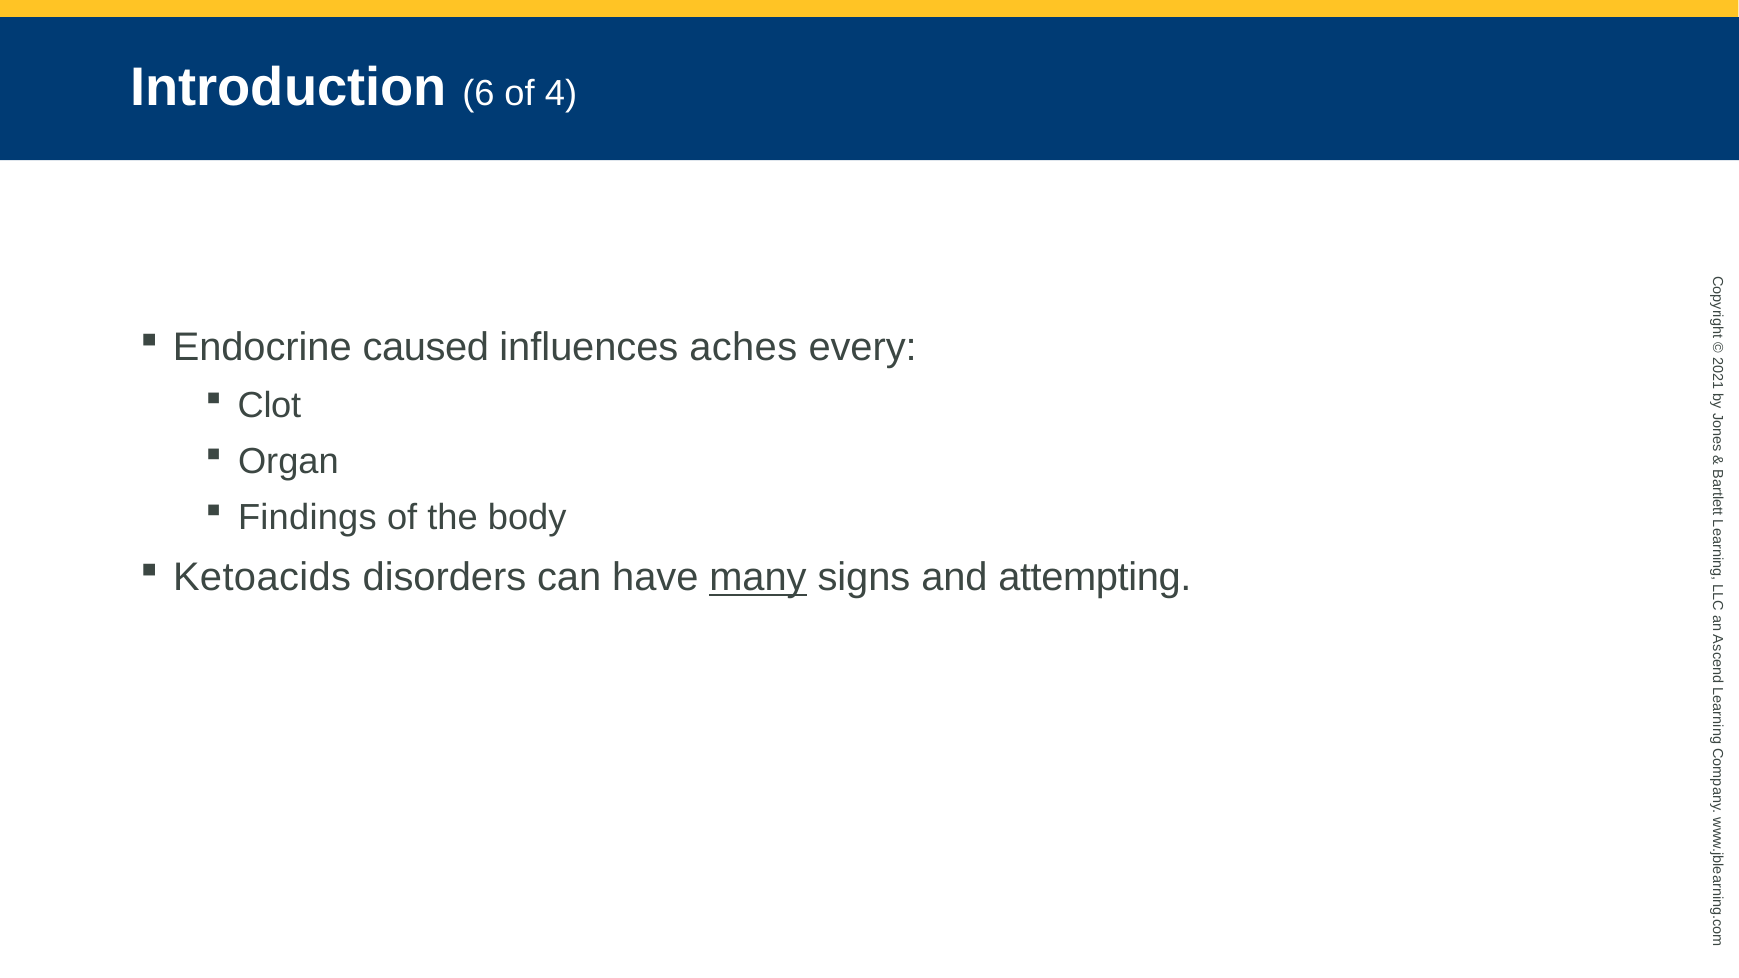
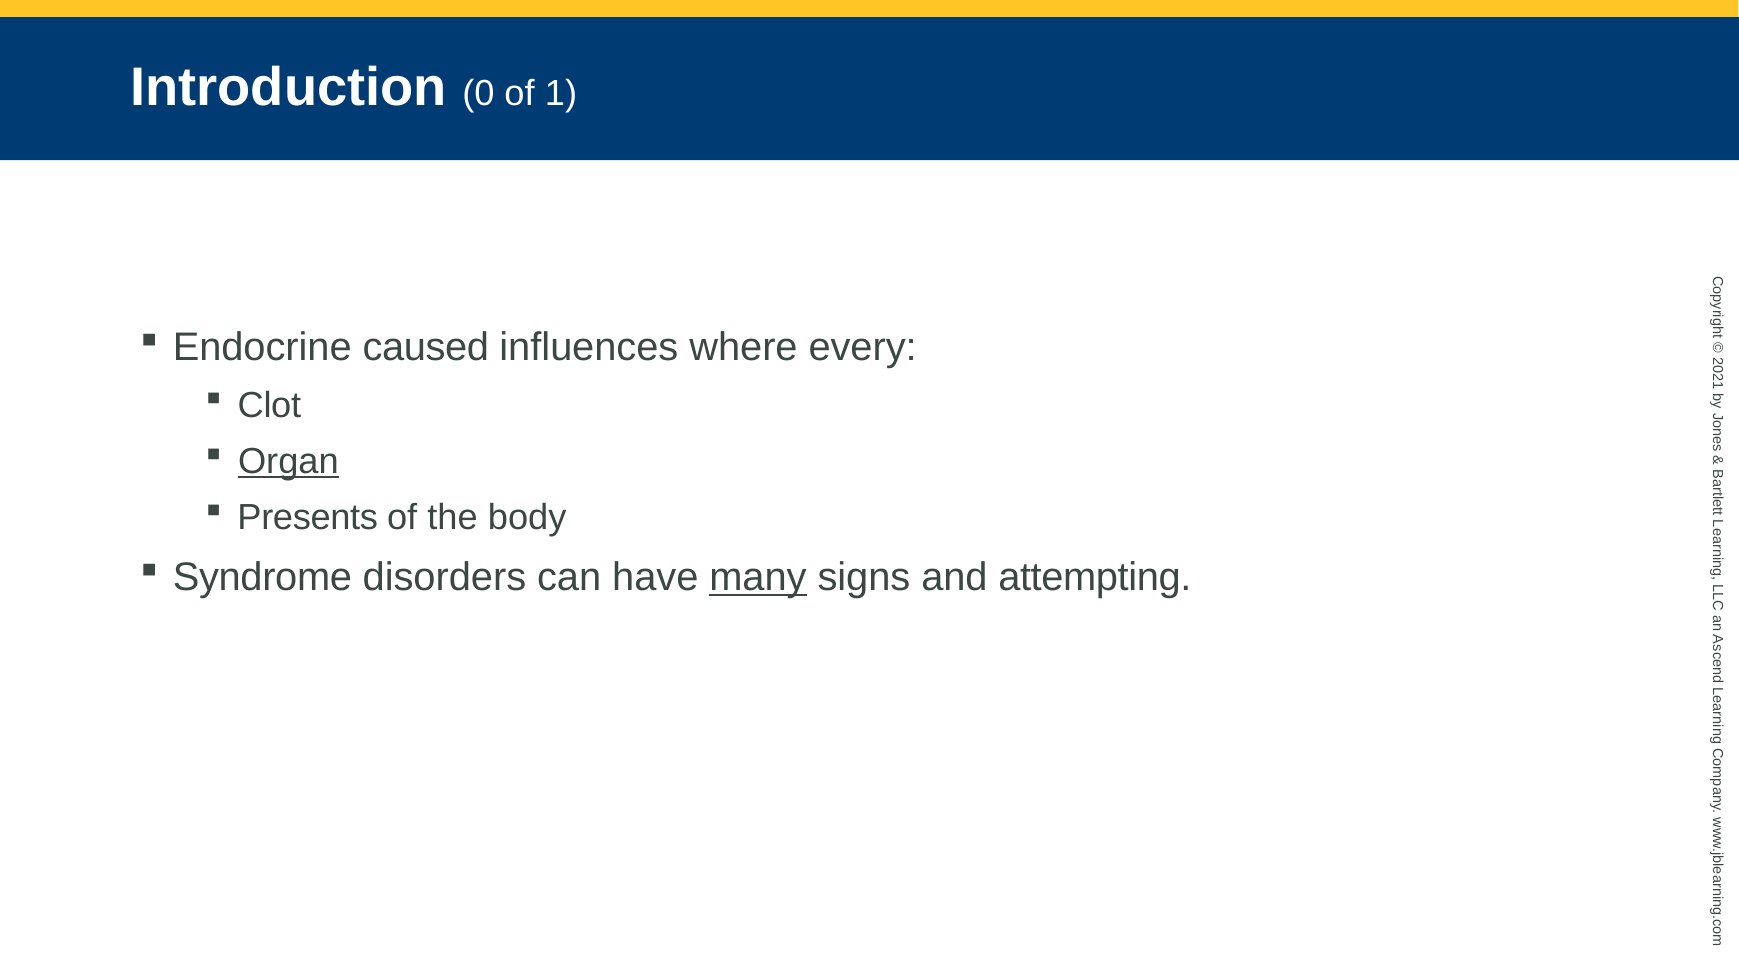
Introduction 6: 6 -> 0
of 4: 4 -> 1
aches: aches -> where
Organ underline: none -> present
Findings: Findings -> Presents
Ketoacids: Ketoacids -> Syndrome
